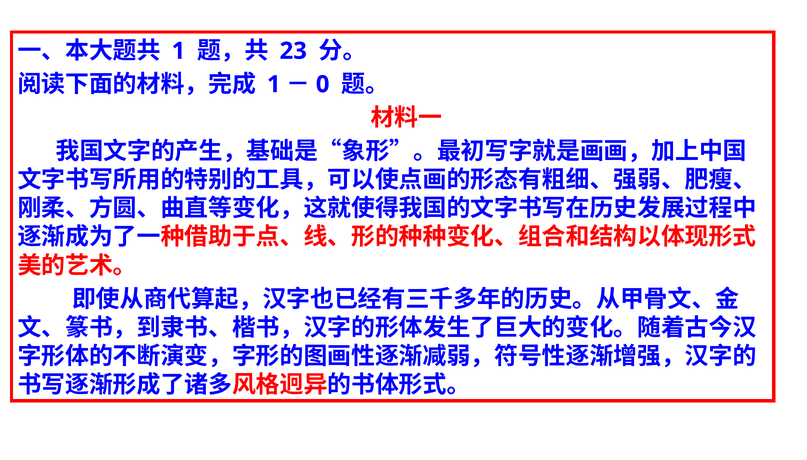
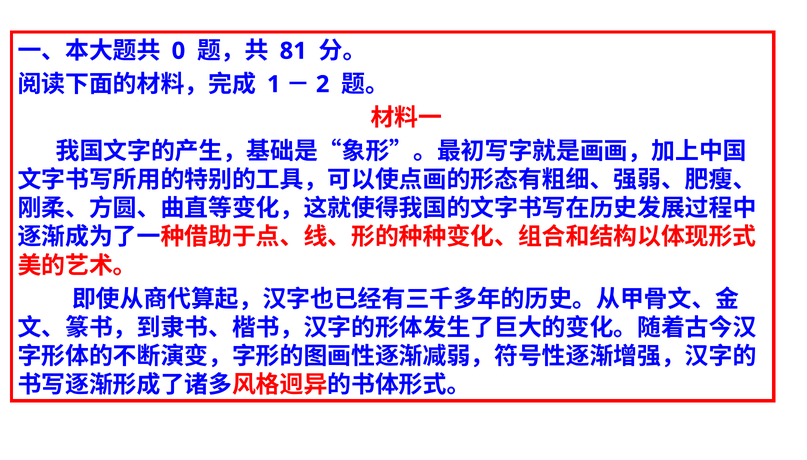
1 at (178, 51): 1 -> 0
23: 23 -> 81
0: 0 -> 2
